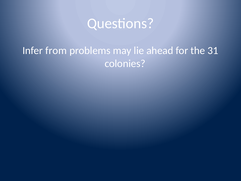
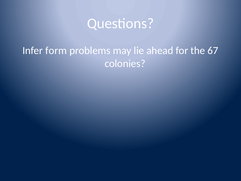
from: from -> form
31: 31 -> 67
